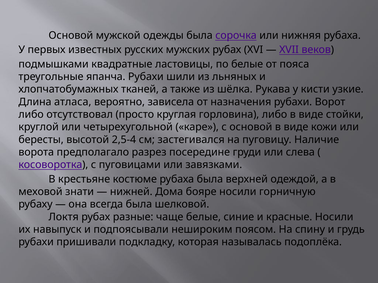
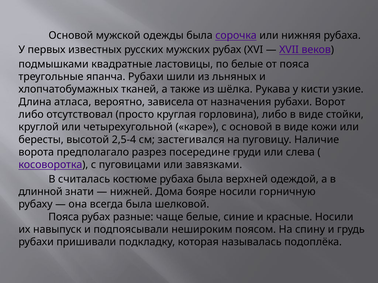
крестьяне: крестьяне -> считалась
меховой: меховой -> длинной
Локтя at (64, 217): Локтя -> Пояса
